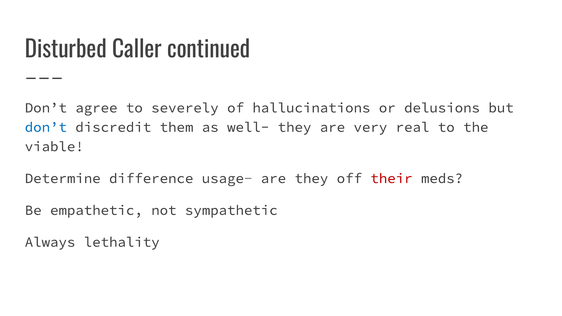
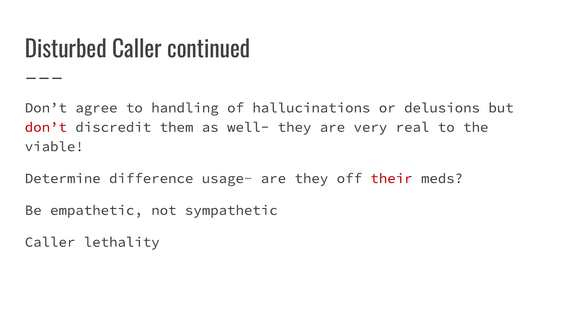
severely: severely -> handling
don’t at (46, 127) colour: blue -> red
Always at (50, 242): Always -> Caller
